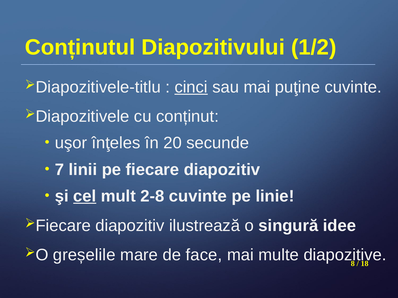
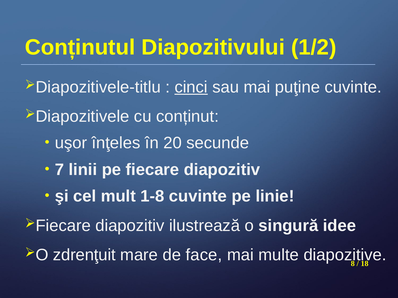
cel underline: present -> none
2-8: 2-8 -> 1-8
greșelile: greșelile -> zdrenţuit
